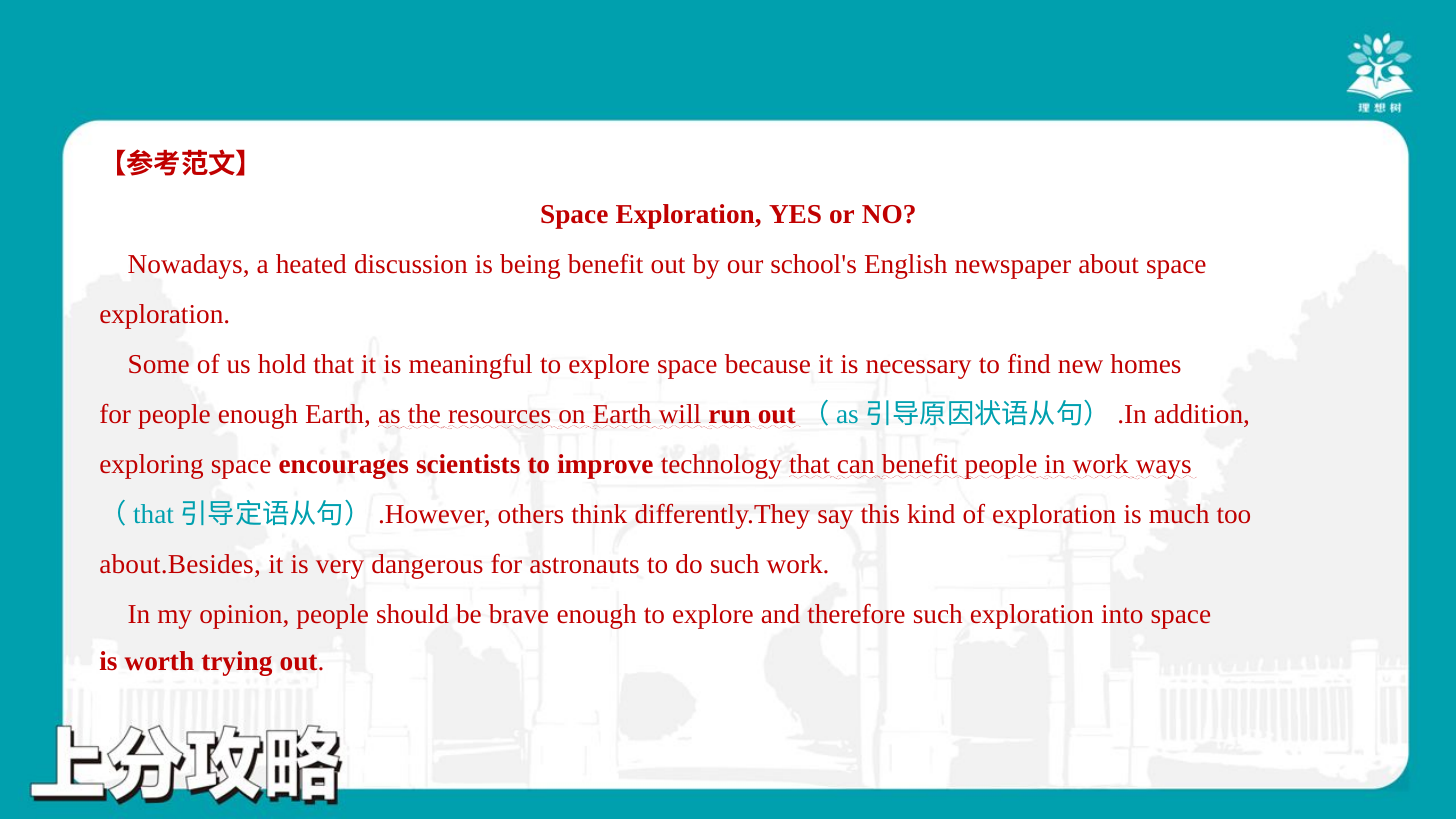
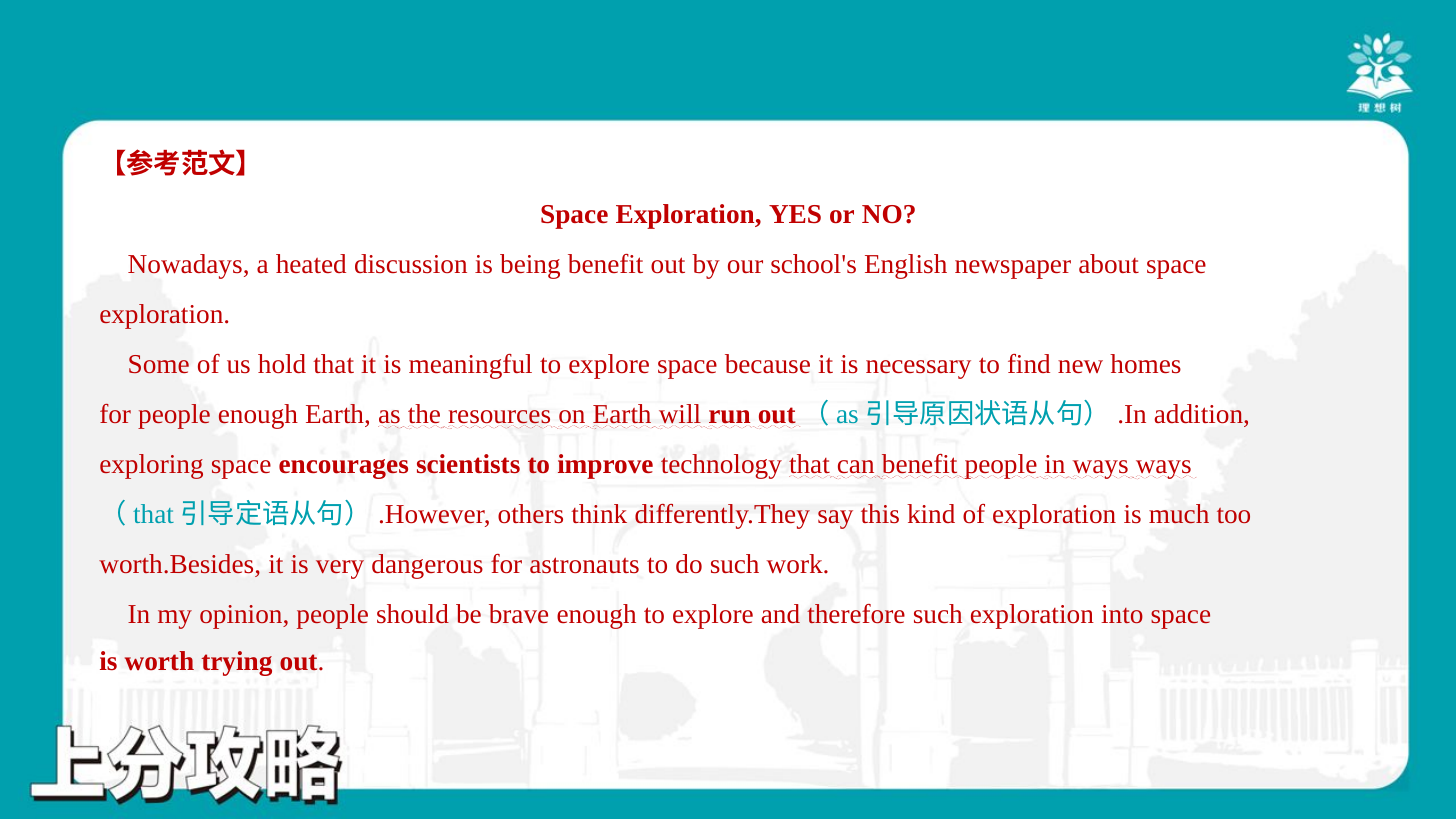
in work: work -> ways
about.Besides: about.Besides -> worth.Besides
